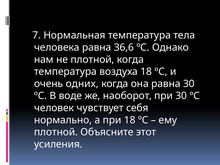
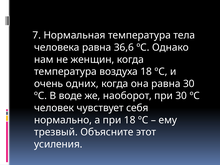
не плотной: плотной -> женщин
плотной at (56, 132): плотной -> трезвый
